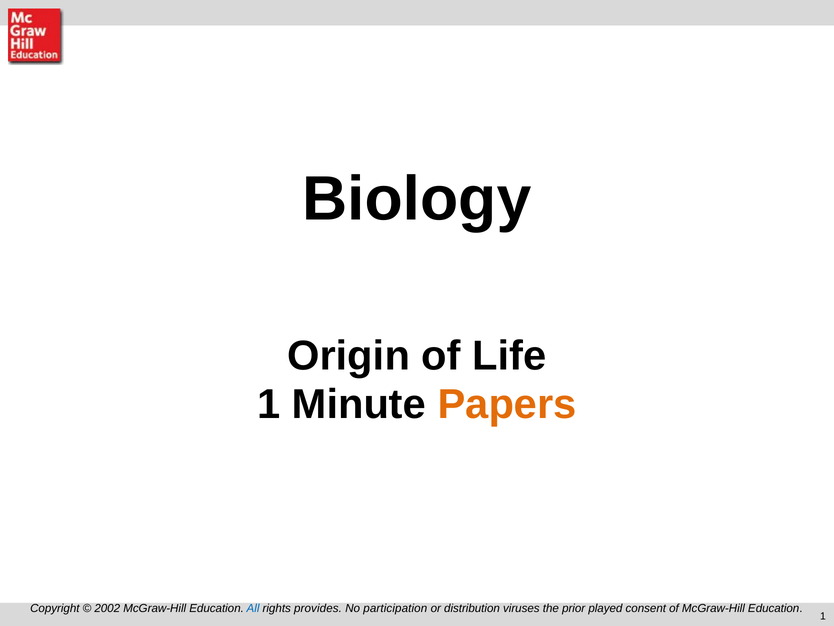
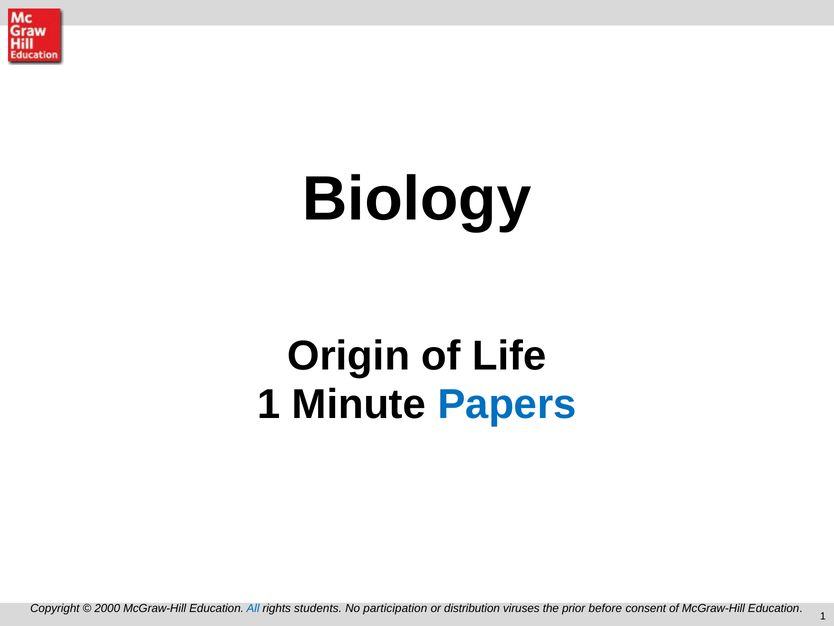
Papers colour: orange -> blue
2002: 2002 -> 2000
provides: provides -> students
played: played -> before
